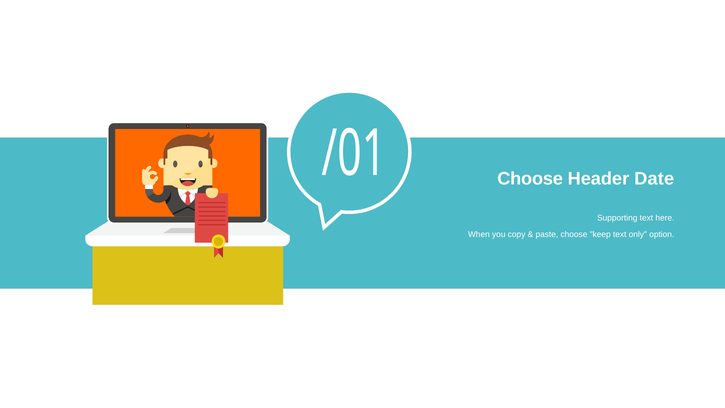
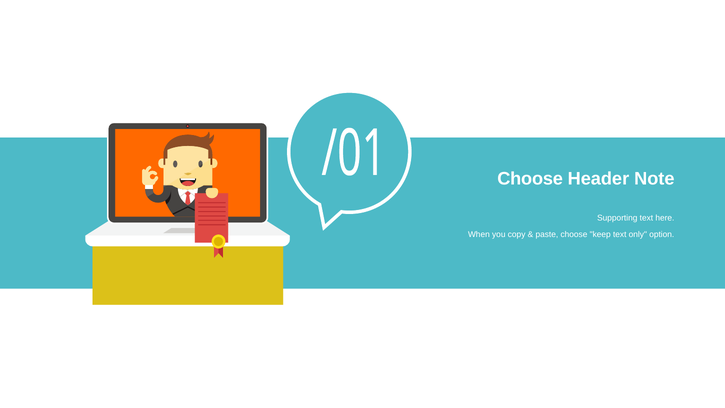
Date: Date -> Note
